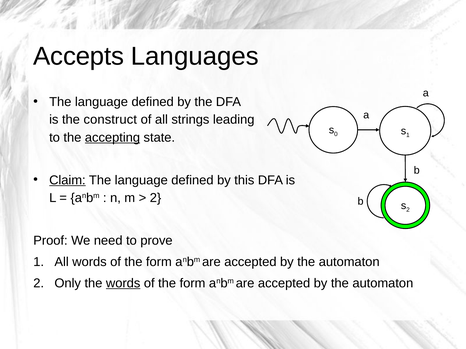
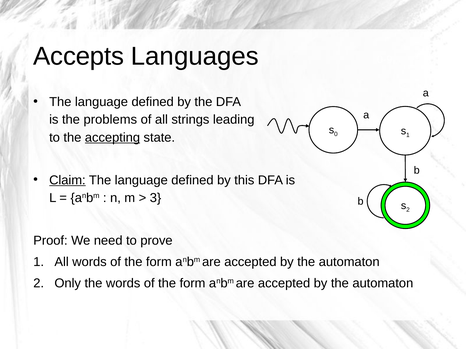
construct: construct -> problems
2 at (156, 198): 2 -> 3
words at (123, 283) underline: present -> none
